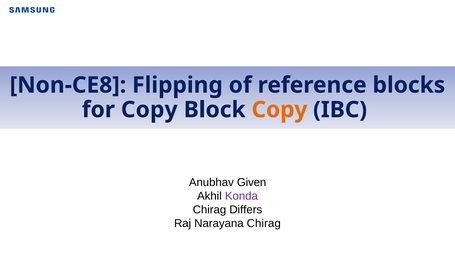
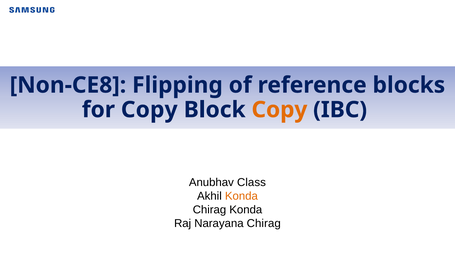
Given: Given -> Class
Konda at (241, 196) colour: purple -> orange
Chirag Differs: Differs -> Konda
